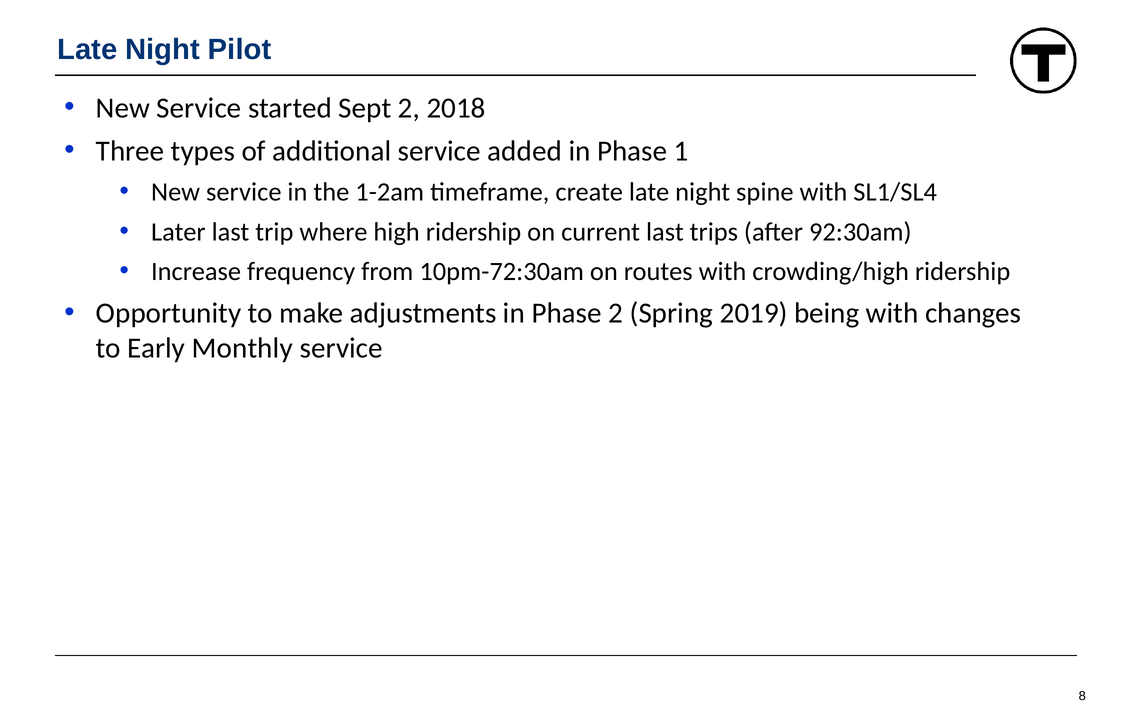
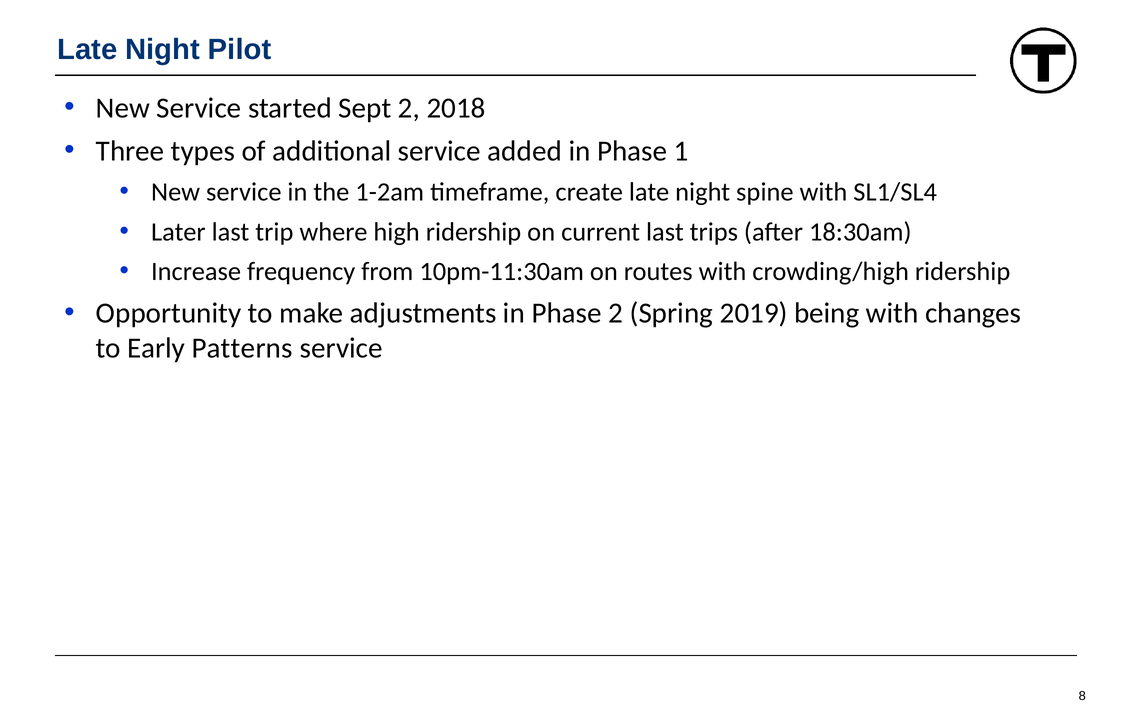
92:30am: 92:30am -> 18:30am
10pm-72:30am: 10pm-72:30am -> 10pm-11:30am
Monthly: Monthly -> Patterns
